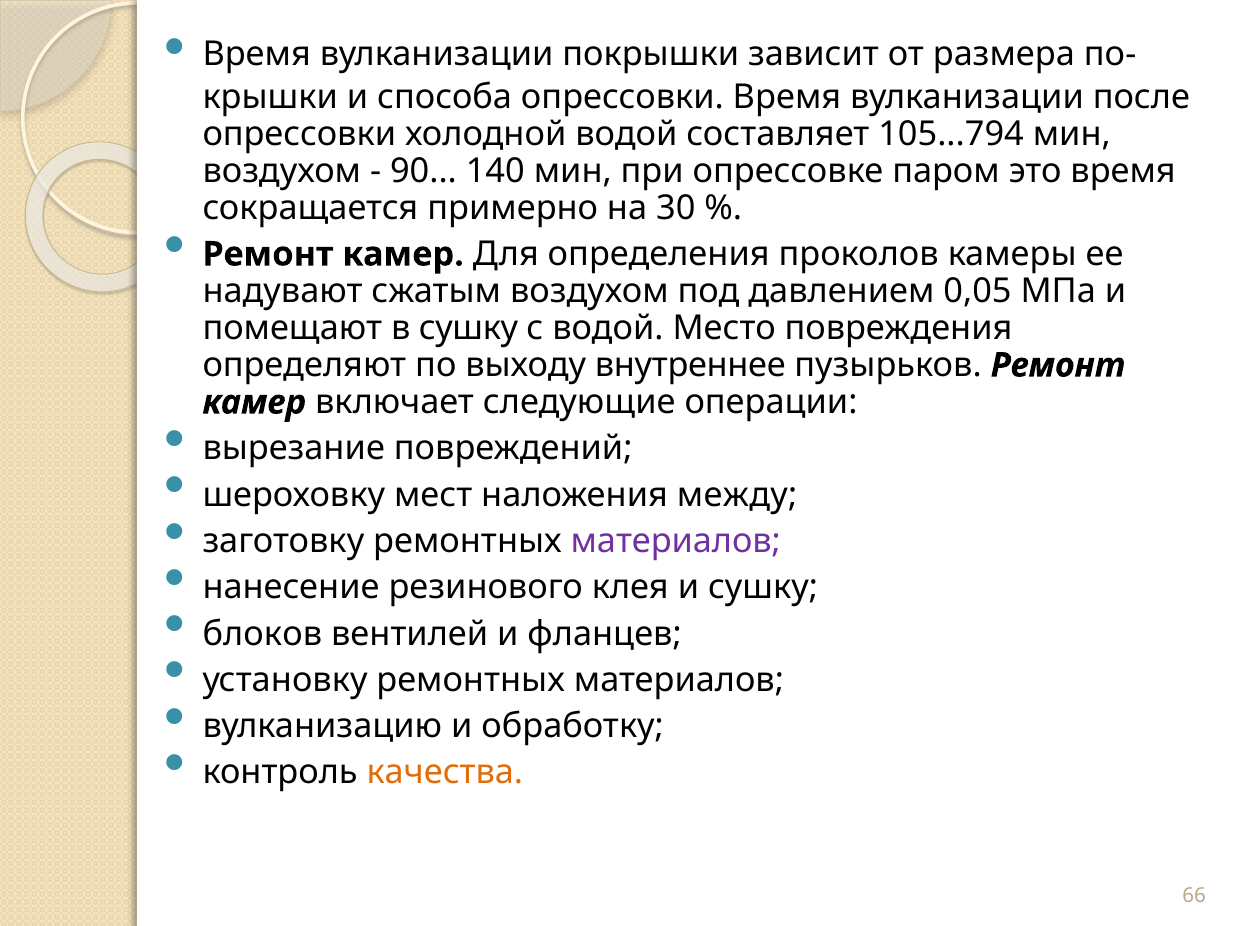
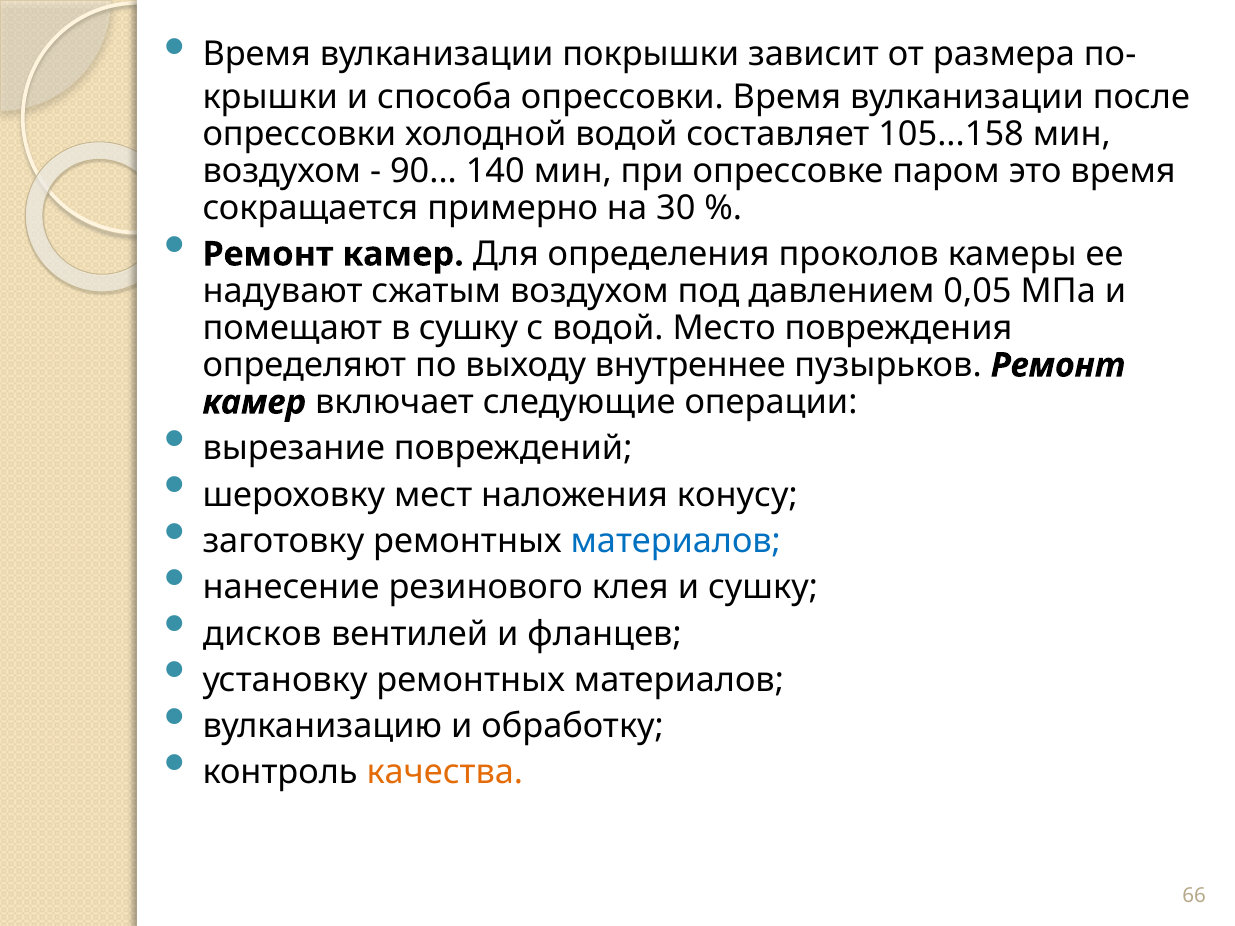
105...794: 105...794 -> 105...158
между: между -> конусу
материалов at (676, 541) colour: purple -> blue
блоков: блоков -> дисков
